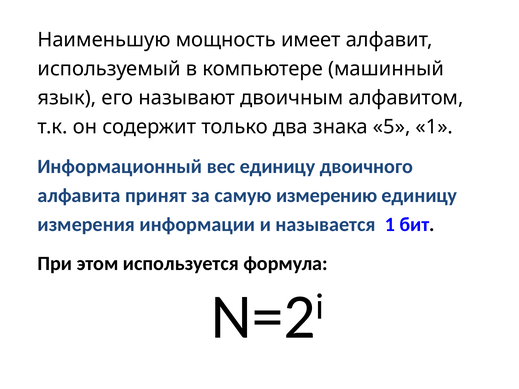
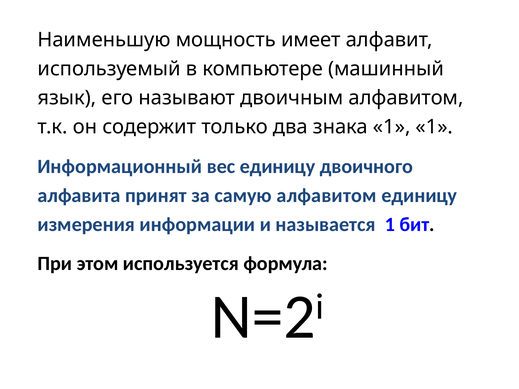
знака 5: 5 -> 1
самую измерению: измерению -> алфавитом
